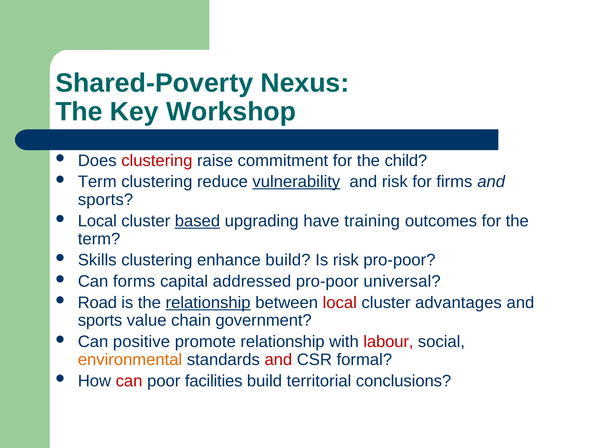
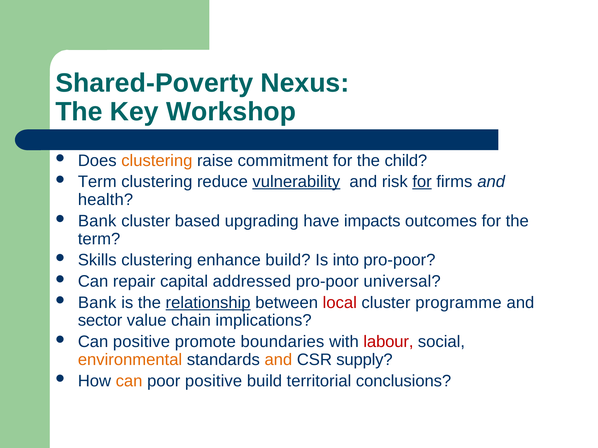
clustering at (157, 161) colour: red -> orange
for at (422, 182) underline: none -> present
sports at (105, 200): sports -> health
Local at (97, 221): Local -> Bank
based underline: present -> none
training: training -> impacts
Is risk: risk -> into
forms: forms -> repair
Road at (97, 303): Road -> Bank
advantages: advantages -> programme
sports at (100, 321): sports -> sector
government: government -> implications
promote relationship: relationship -> boundaries
and at (278, 360) colour: red -> orange
formal: formal -> supply
can at (129, 381) colour: red -> orange
poor facilities: facilities -> positive
